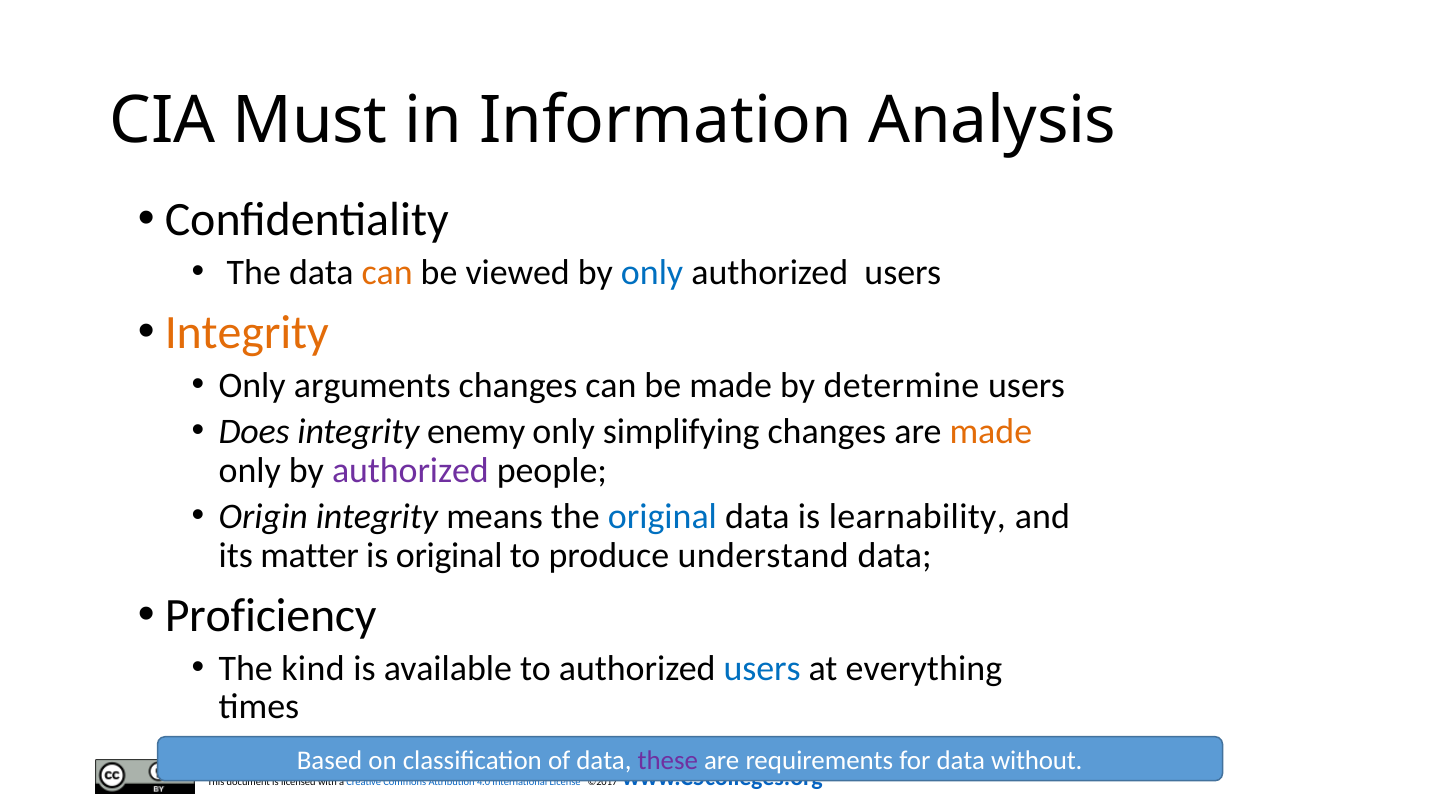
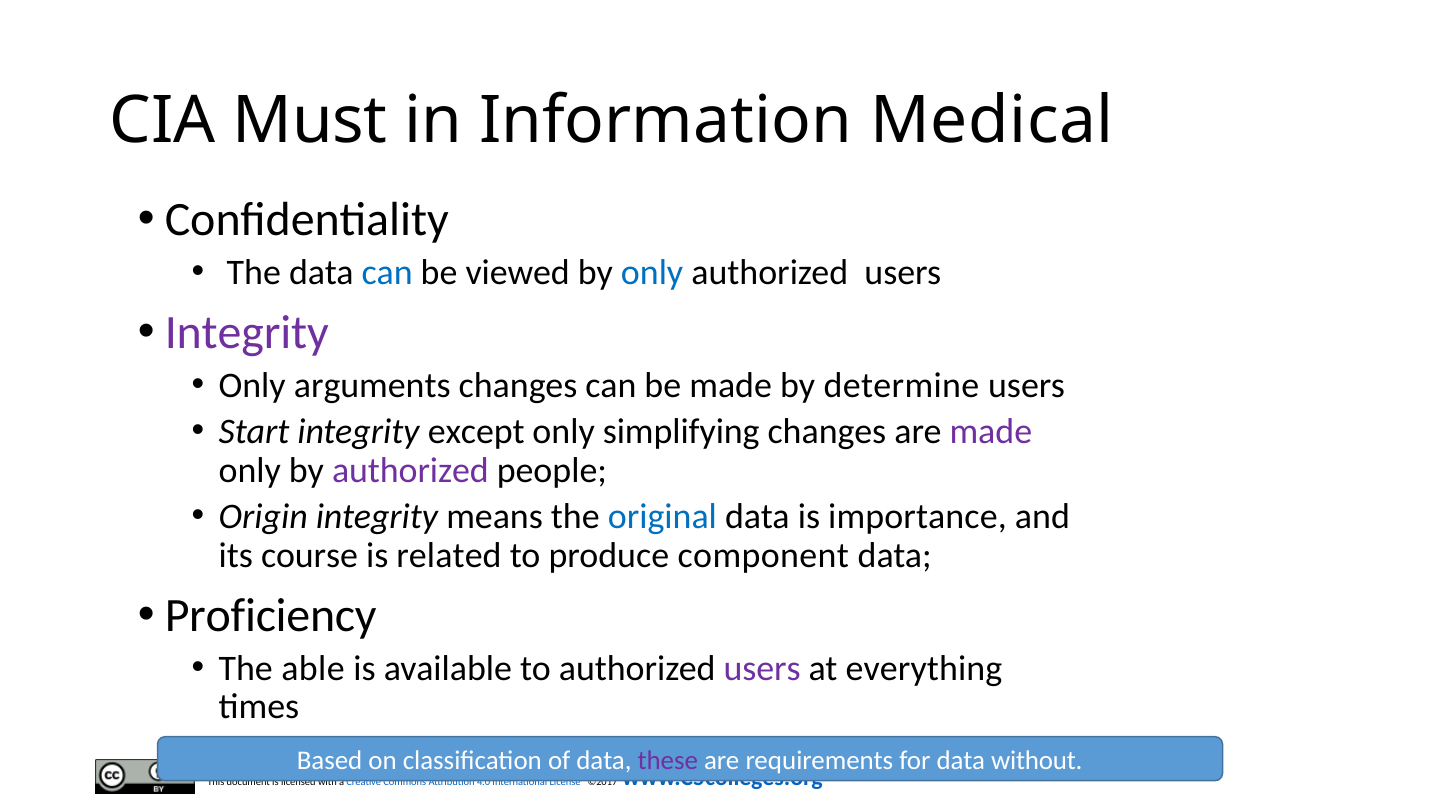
Analysis: Analysis -> Medical
can at (387, 272) colour: orange -> blue
Integrity at (247, 333) colour: orange -> purple
Does: Does -> Start
enemy: enemy -> except
made at (991, 432) colour: orange -> purple
learnability: learnability -> importance
matter: matter -> course
is original: original -> related
understand: understand -> component
kind: kind -> able
users at (762, 668) colour: blue -> purple
